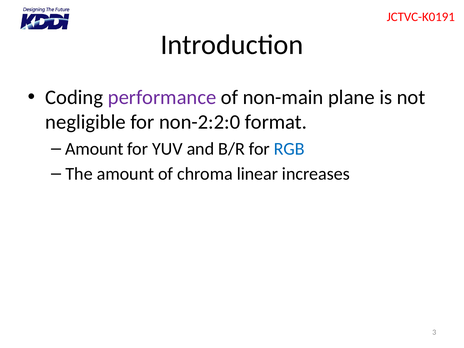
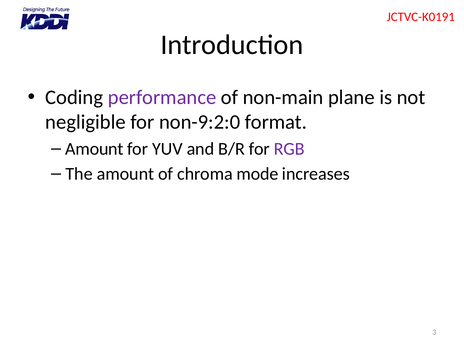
non-2:2:0: non-2:2:0 -> non-9:2:0
RGB colour: blue -> purple
linear: linear -> mode
